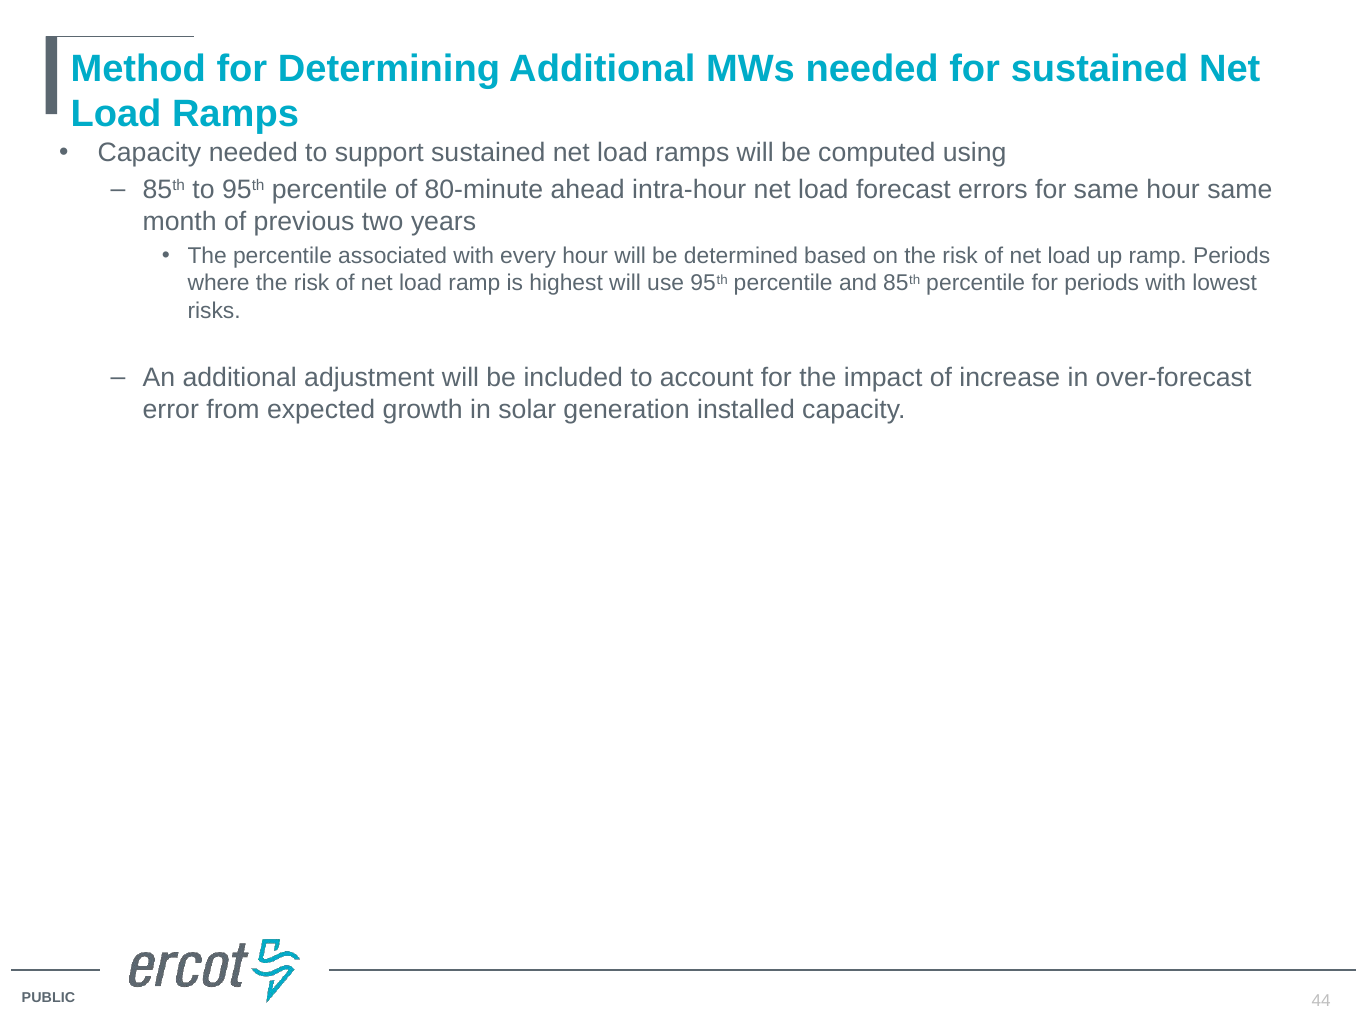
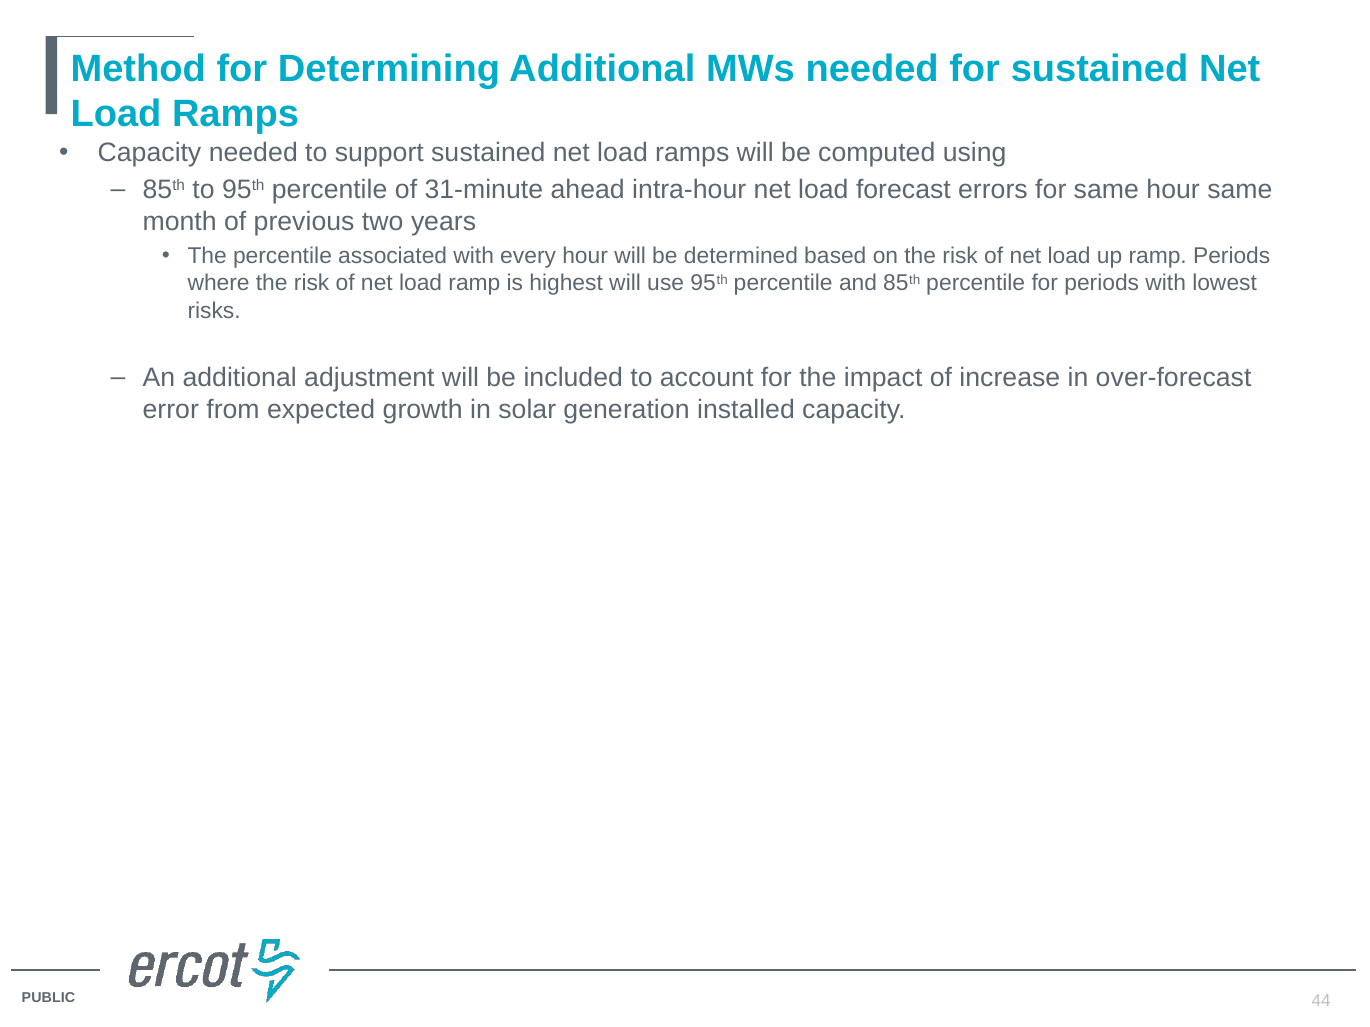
80-minute: 80-minute -> 31-minute
